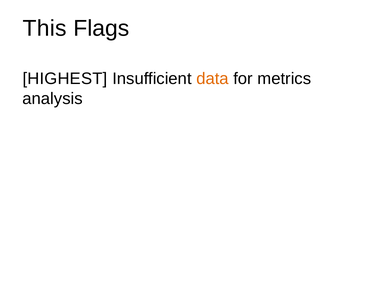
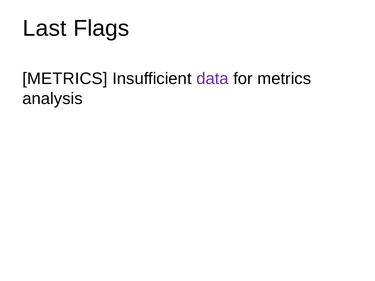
This: This -> Last
HIGHEST at (65, 79): HIGHEST -> METRICS
data colour: orange -> purple
